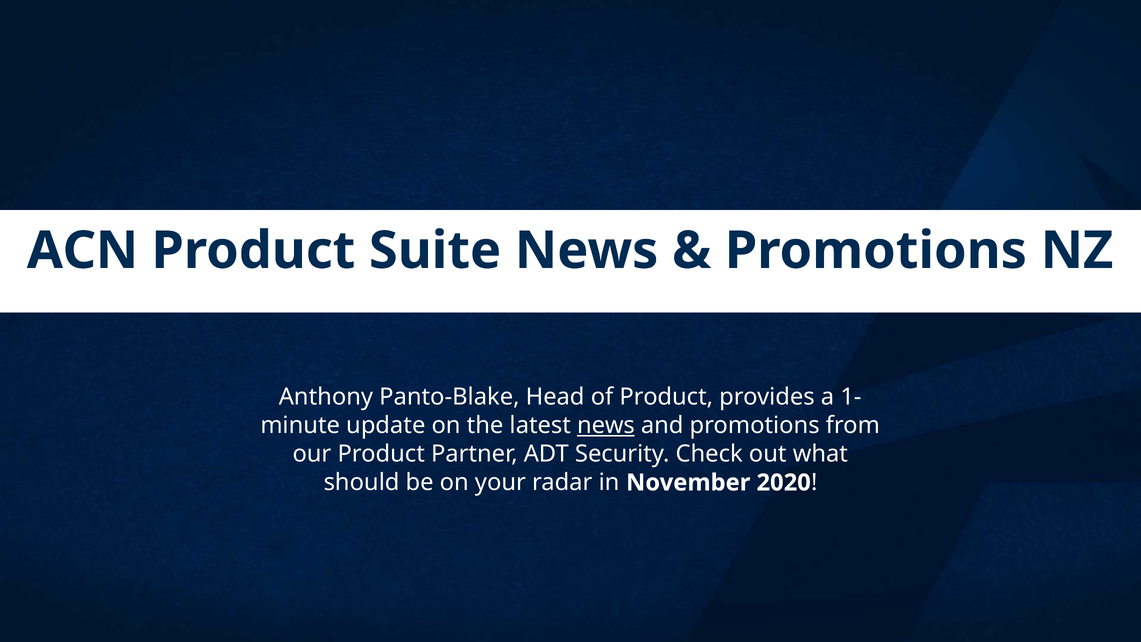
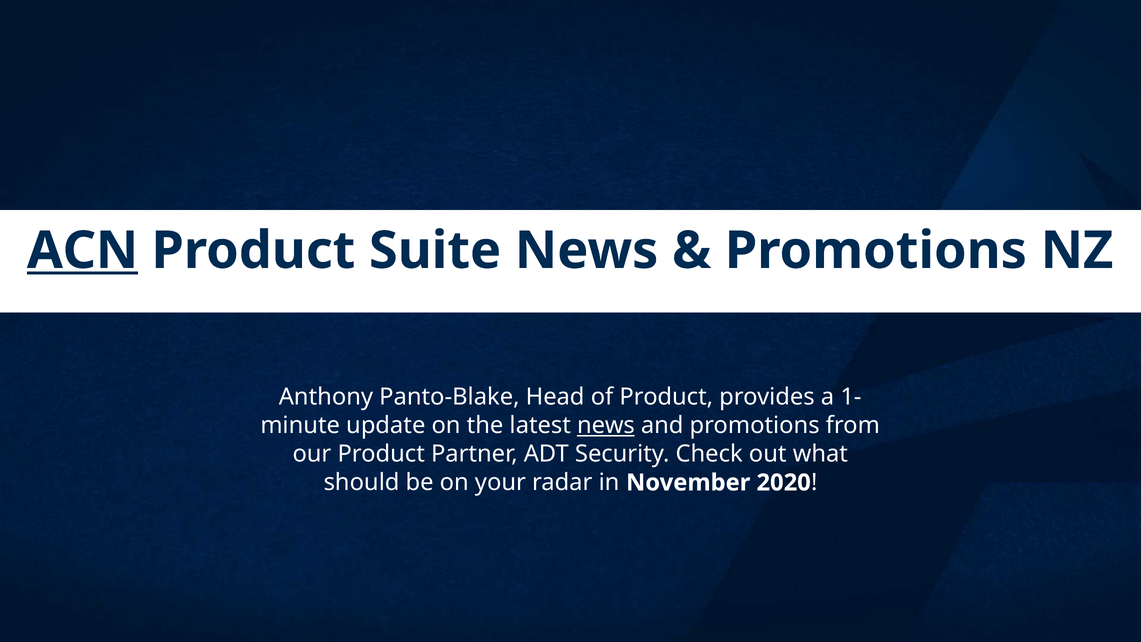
ACN underline: none -> present
